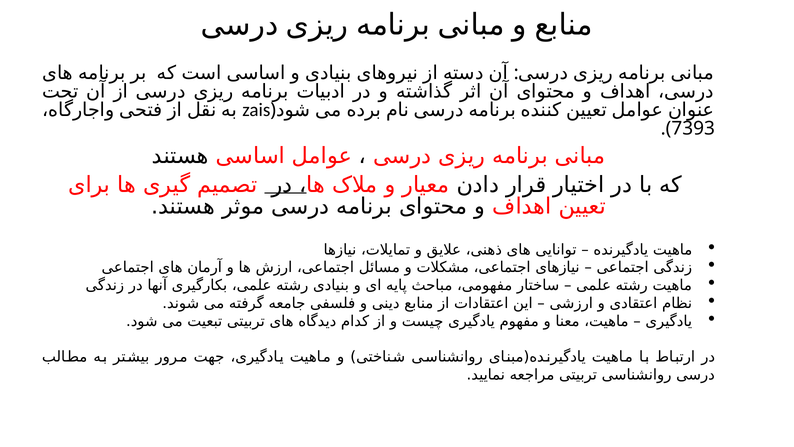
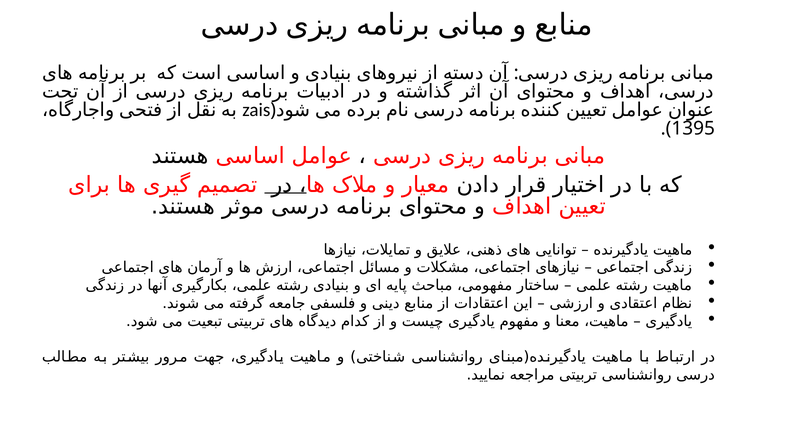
7393: 7393 -> 1395
